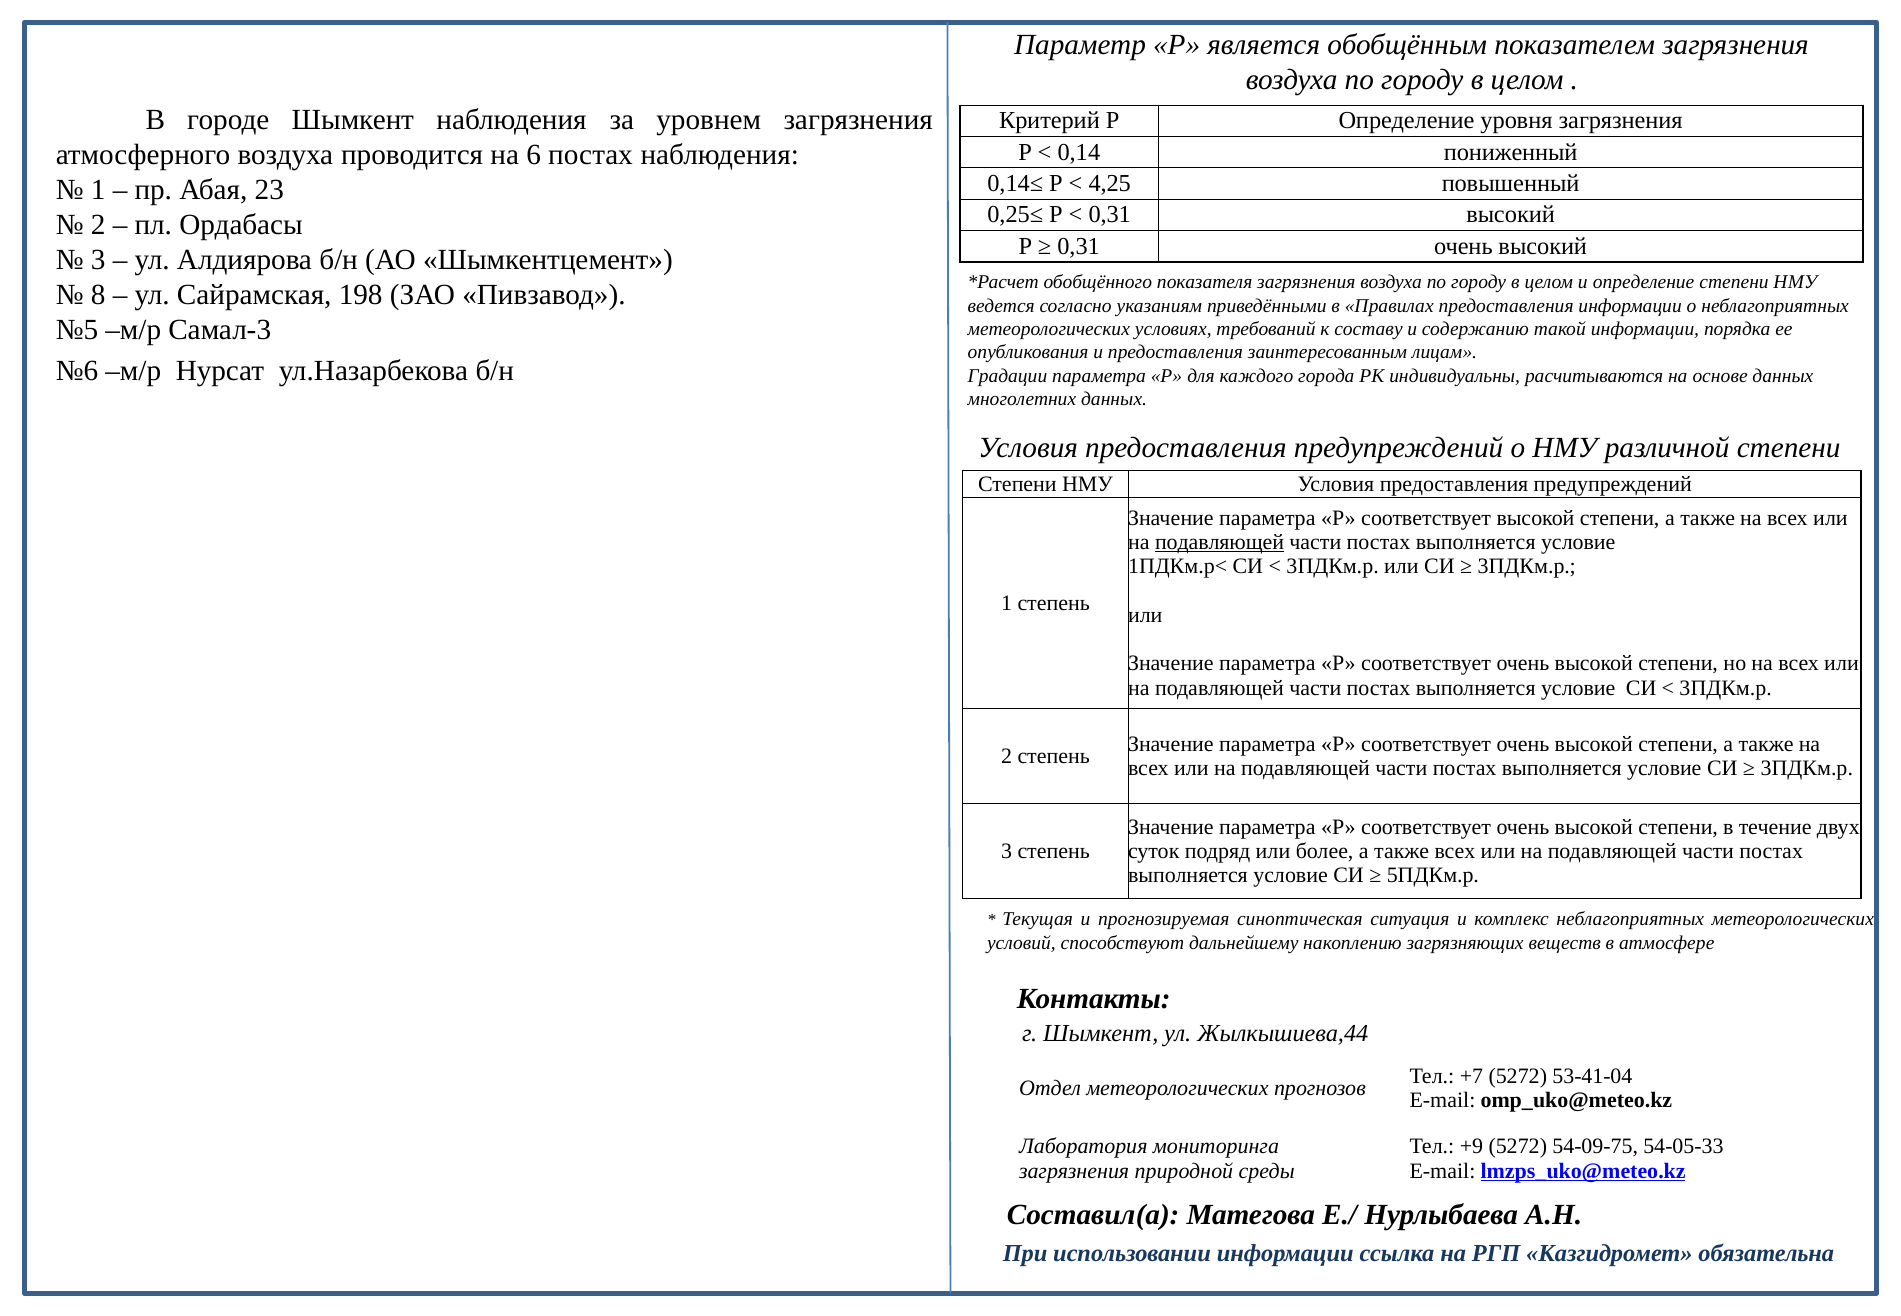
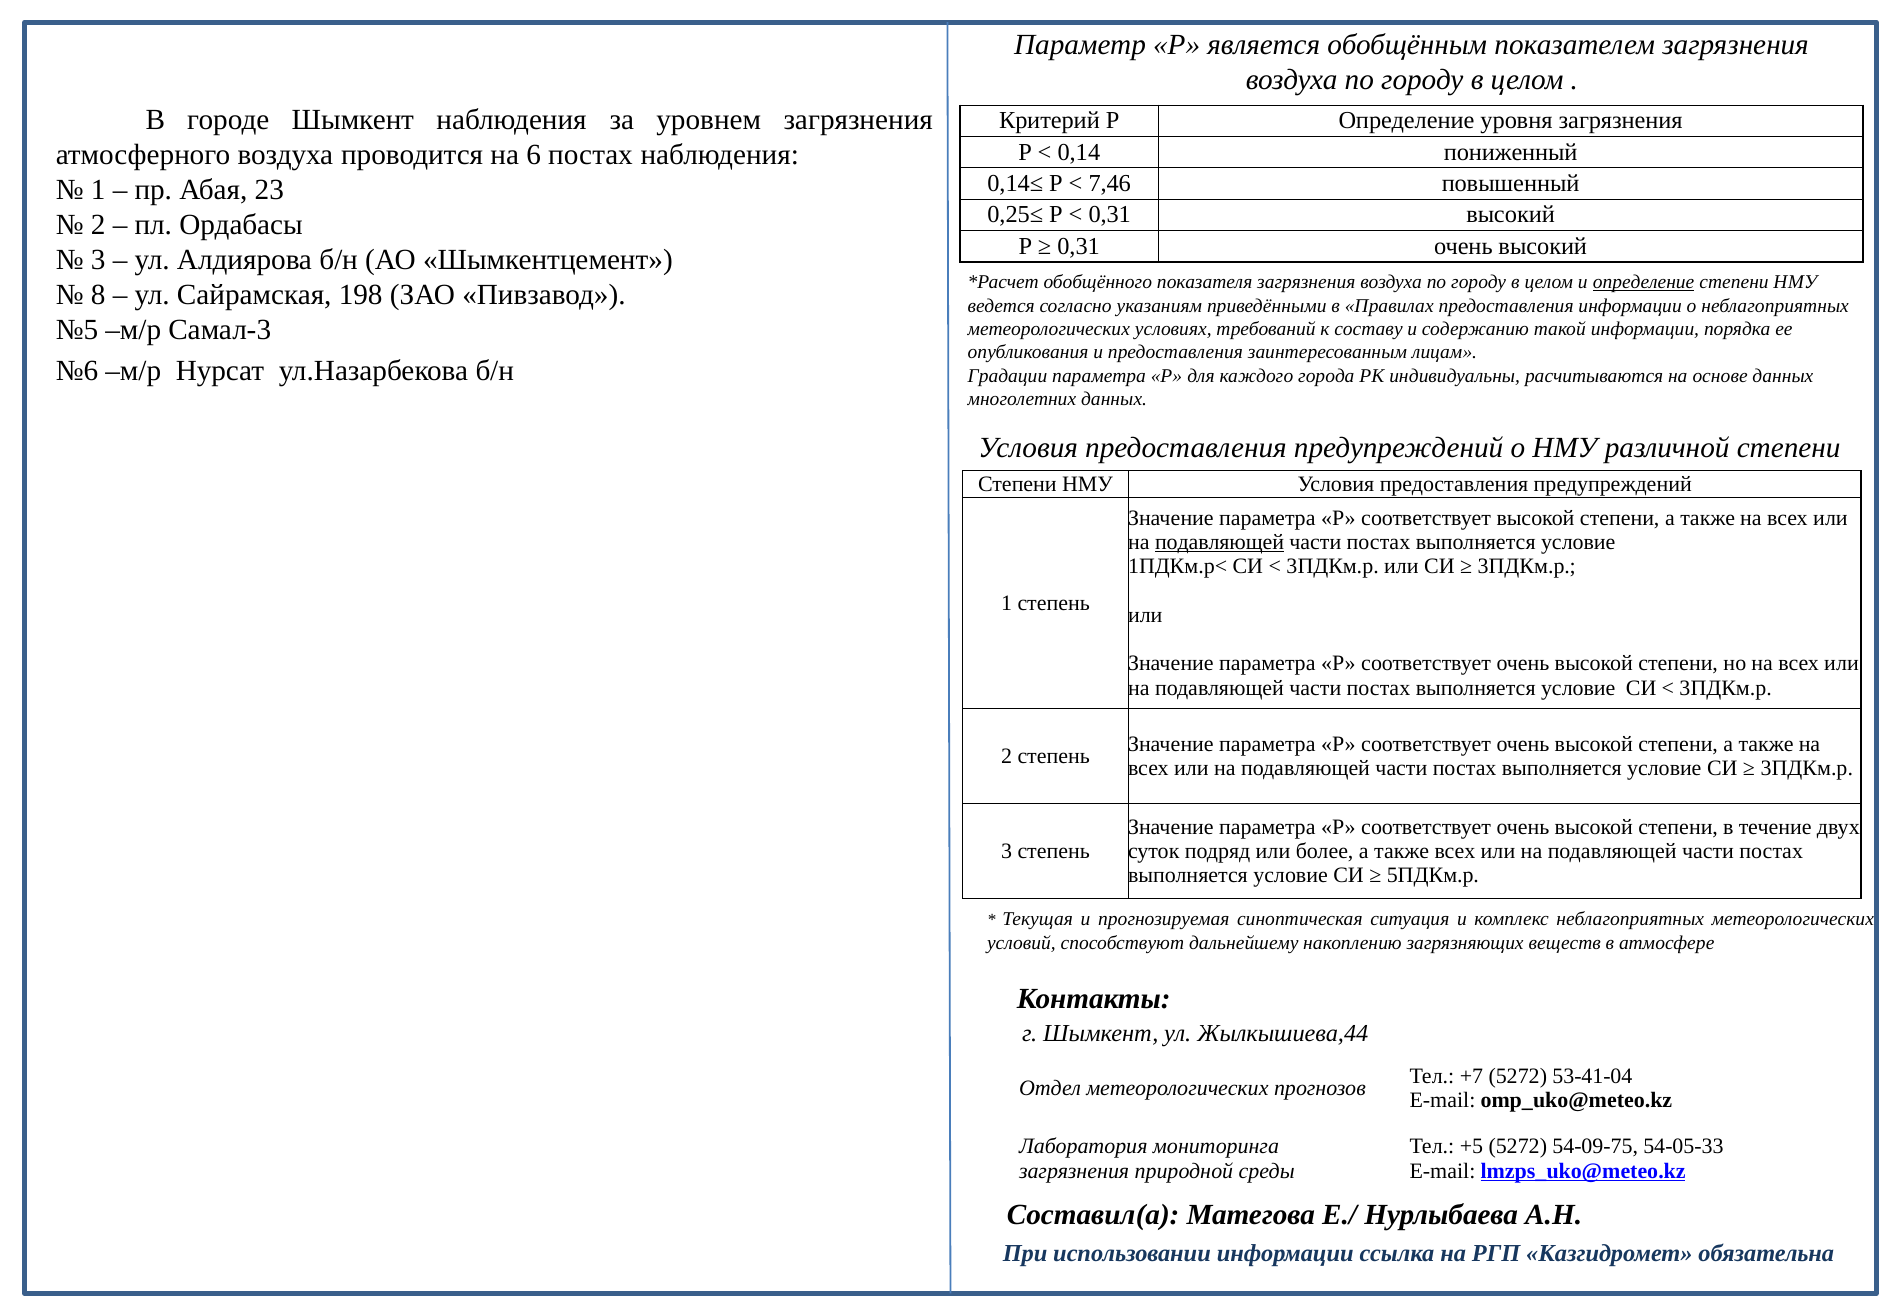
4,25: 4,25 -> 7,46
определение at (1644, 282) underline: none -> present
+9: +9 -> +5
